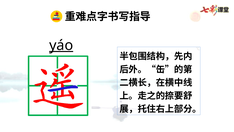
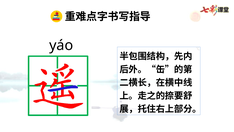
yáo underline: present -> none
